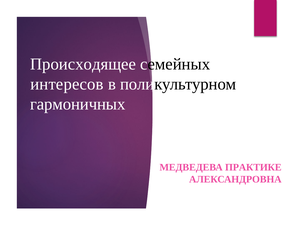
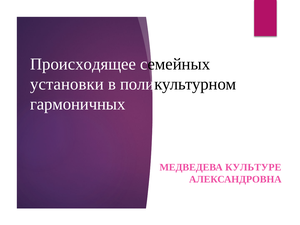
интересов: интересов -> установки
ПРАКТИКЕ: ПРАКТИКЕ -> КУЛЬТУРЕ
